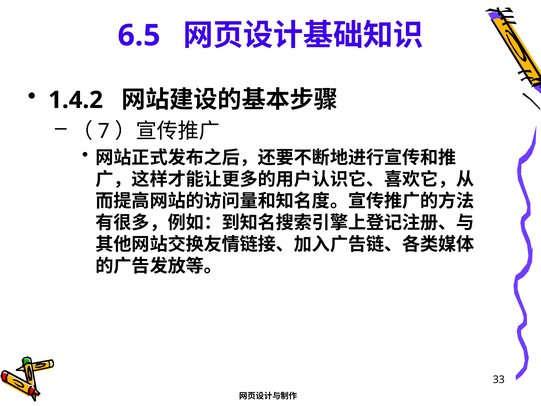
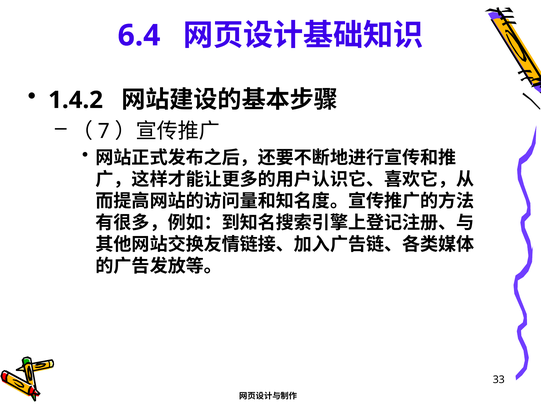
6.5: 6.5 -> 6.4
